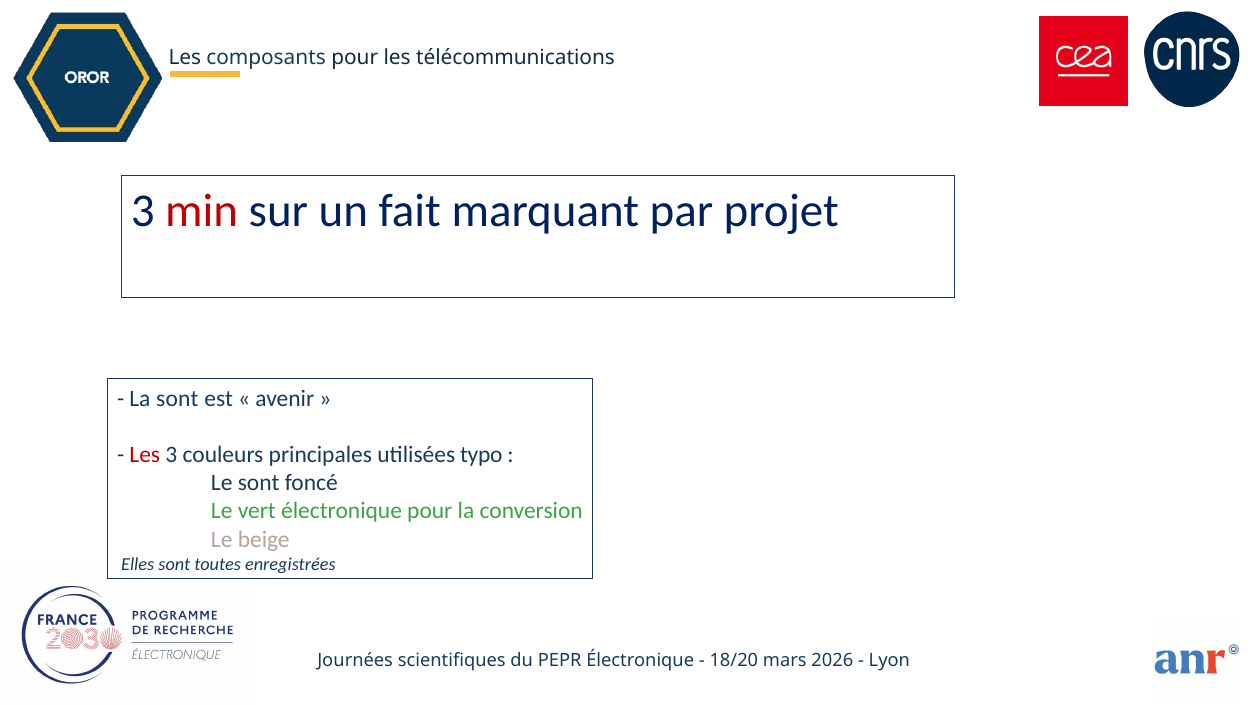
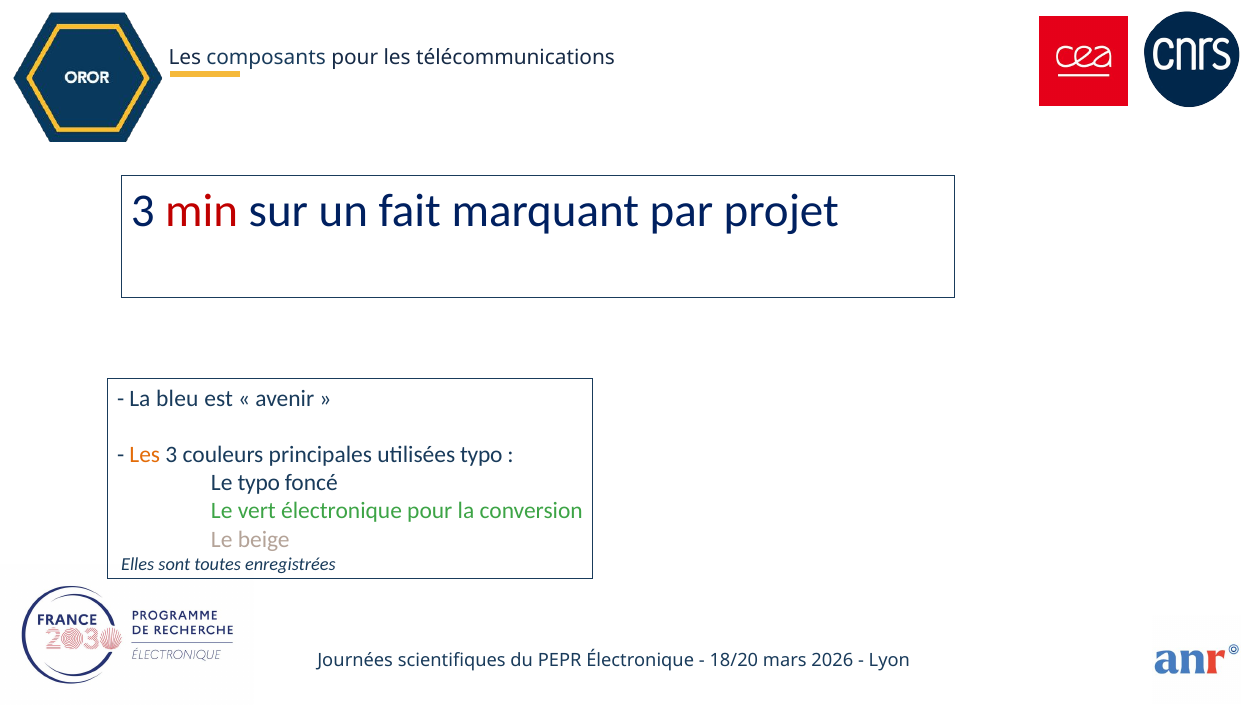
La sont: sont -> bleu
Les at (145, 455) colour: red -> orange
Le sont: sont -> typo
